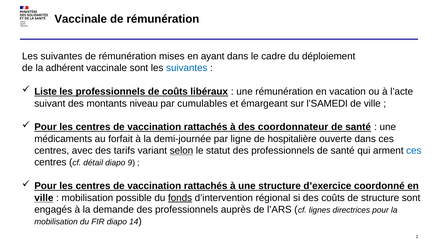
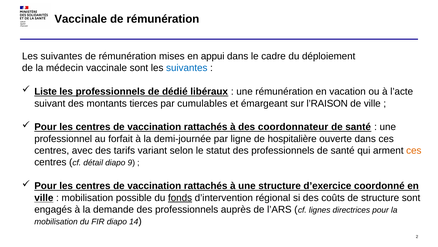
ayant: ayant -> appui
adhérent: adhérent -> médecin
de coûts: coûts -> dédié
niveau: niveau -> tierces
l’SAMEDI: l’SAMEDI -> l’RAISON
médicaments: médicaments -> professionnel
selon underline: present -> none
ces at (414, 150) colour: blue -> orange
